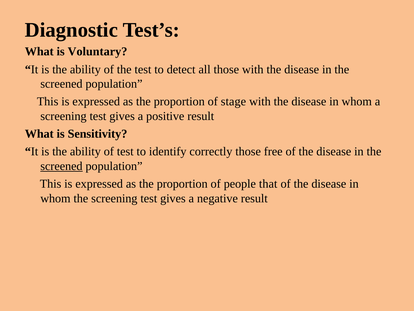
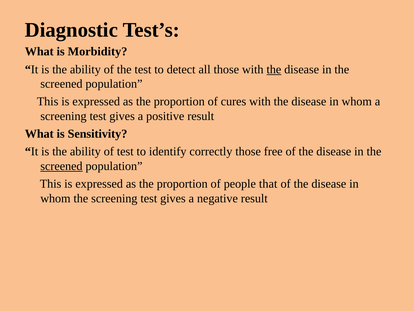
Voluntary: Voluntary -> Morbidity
the at (274, 69) underline: none -> present
stage: stage -> cures
